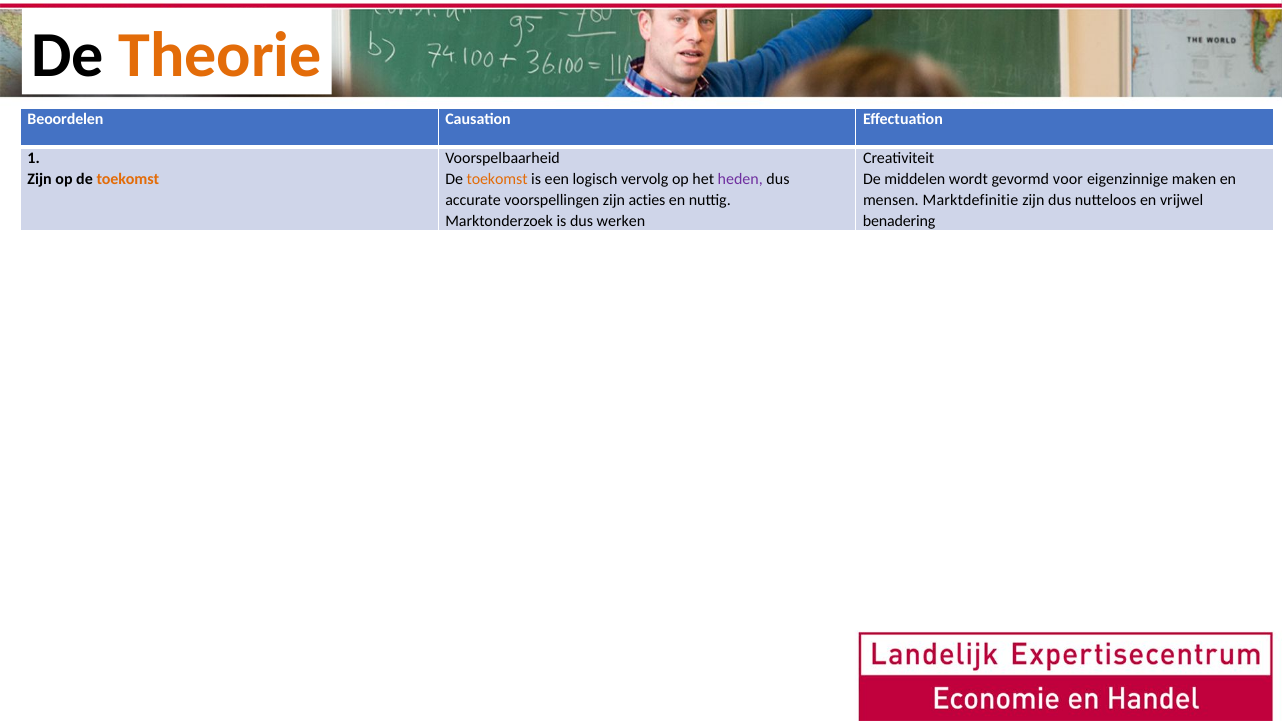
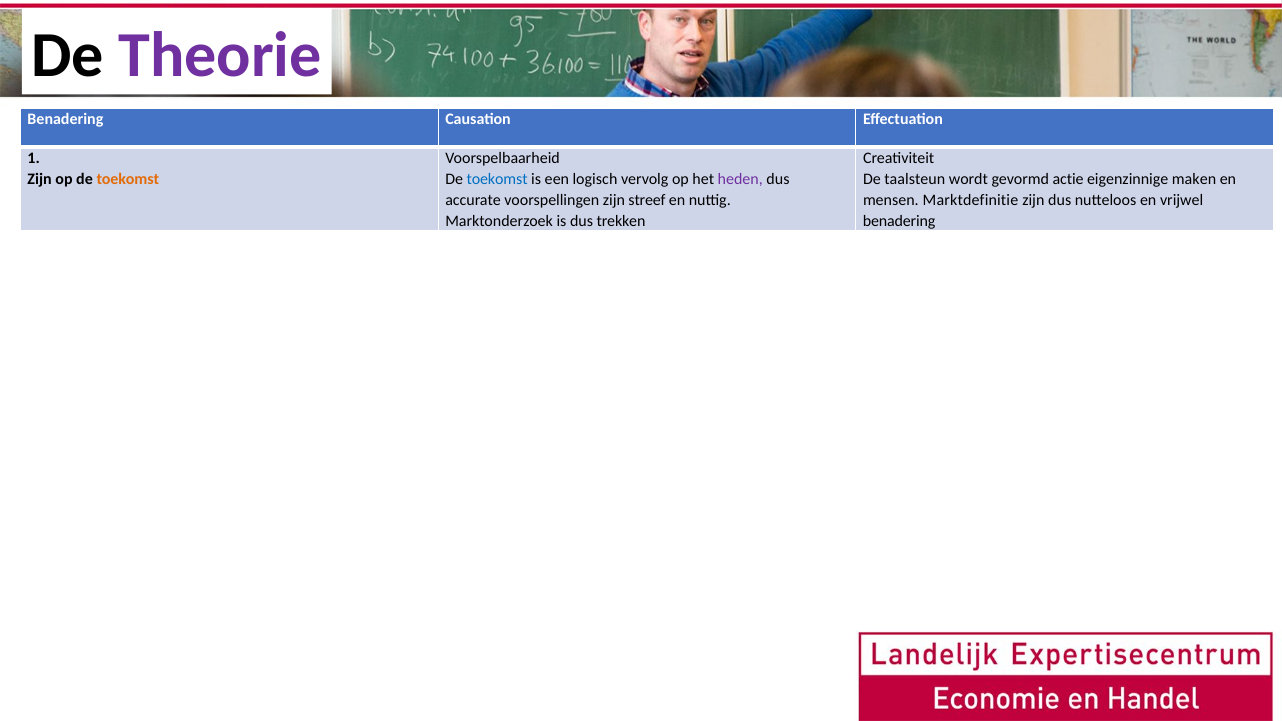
Theorie colour: orange -> purple
Beoordelen at (66, 119): Beoordelen -> Benadering
toekomst at (497, 179) colour: orange -> blue
middelen: middelen -> taalsteun
voor: voor -> actie
acties: acties -> streef
werken: werken -> trekken
